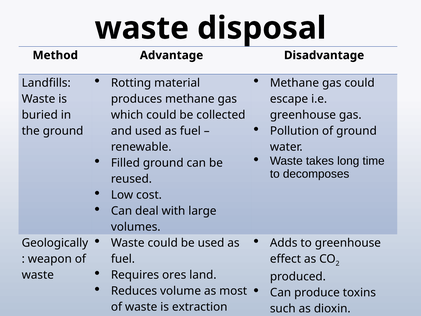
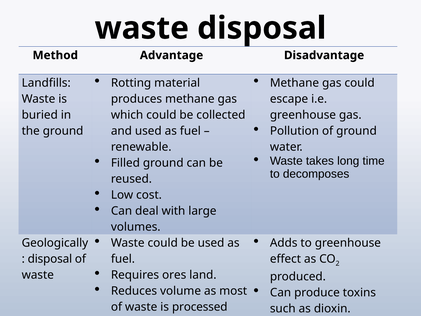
weapon at (50, 259): weapon -> disposal
extraction: extraction -> processed
